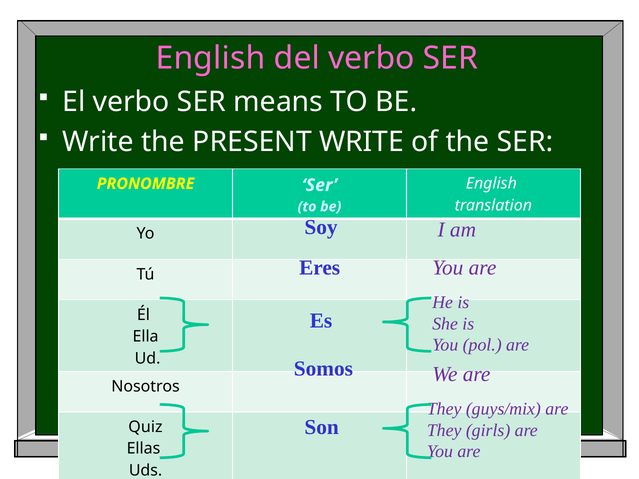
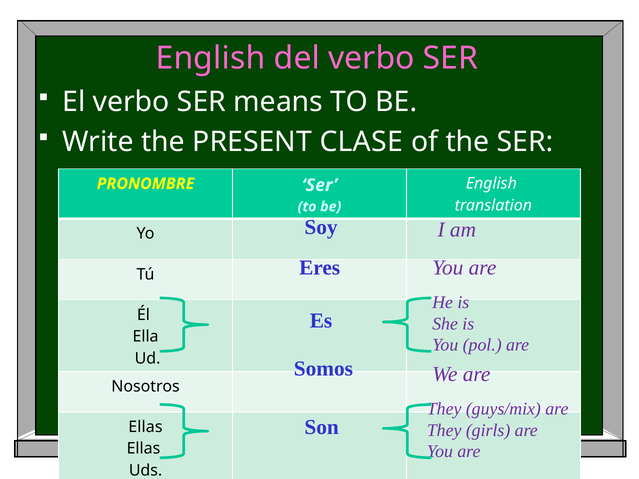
PRESENT WRITE: WRITE -> CLASE
Quiz at (145, 427): Quiz -> Ellas
